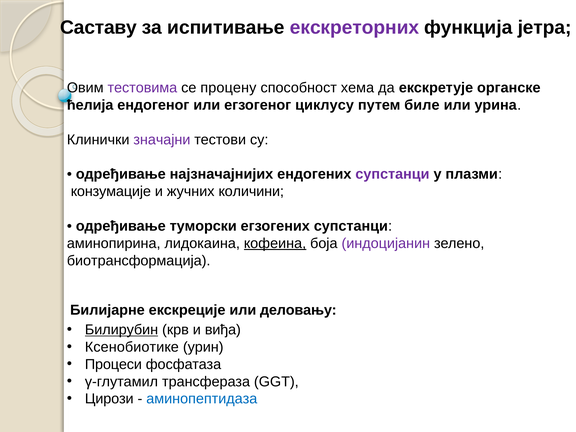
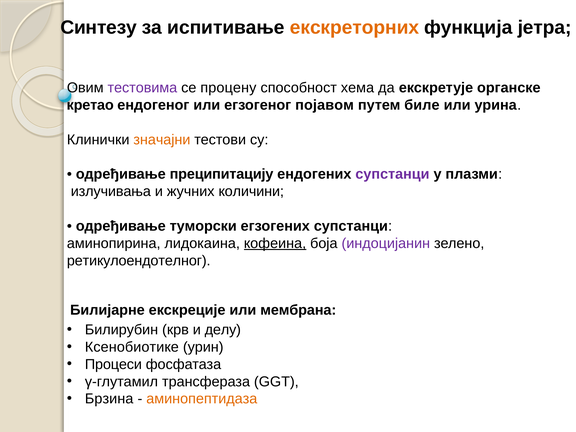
Саставу: Саставу -> Синтезу
екскреторних colour: purple -> orange
ћелија: ћелија -> кретао
циклусу: циклусу -> појавом
значајни colour: purple -> orange
најзначајнијих: најзначајнијих -> преципитацију
конзумације: конзумације -> излучивања
биотрансформација: биотрансформација -> ретикулоендотелног
деловању: деловању -> мембрана
Билирубин underline: present -> none
виђа: виђа -> делу
Цирози: Цирози -> Брзина
аминопептидаза colour: blue -> orange
